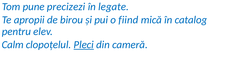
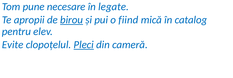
precizezi: precizezi -> necesare
birou underline: none -> present
Calm: Calm -> Evite
